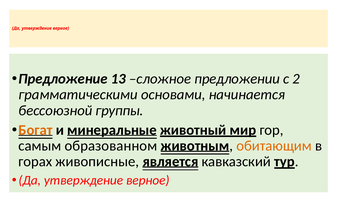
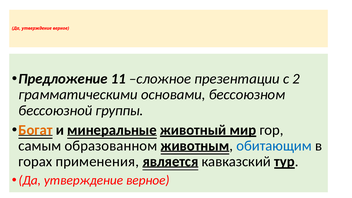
13: 13 -> 11
предложении: предложении -> презентации
начинается: начинается -> бессоюзном
обитающим colour: orange -> blue
живописные: живописные -> применения
